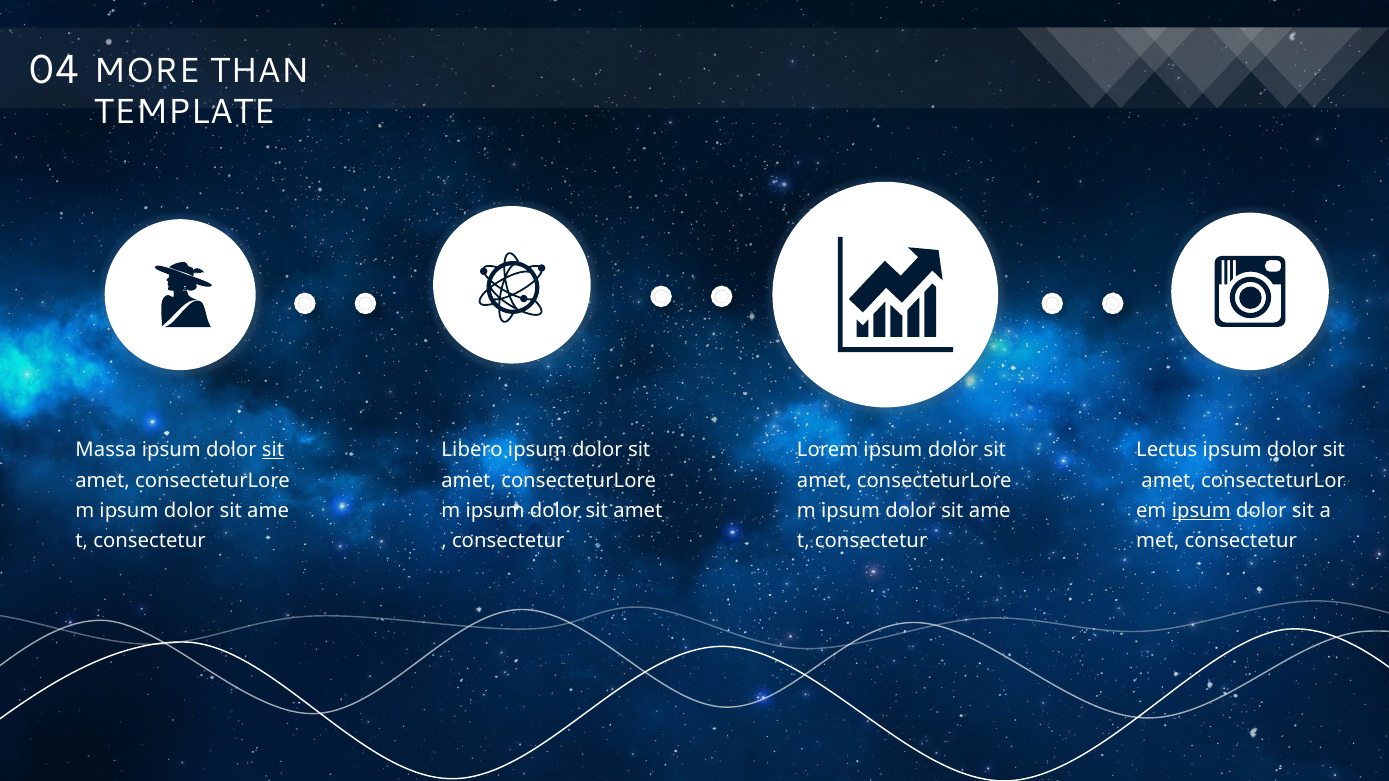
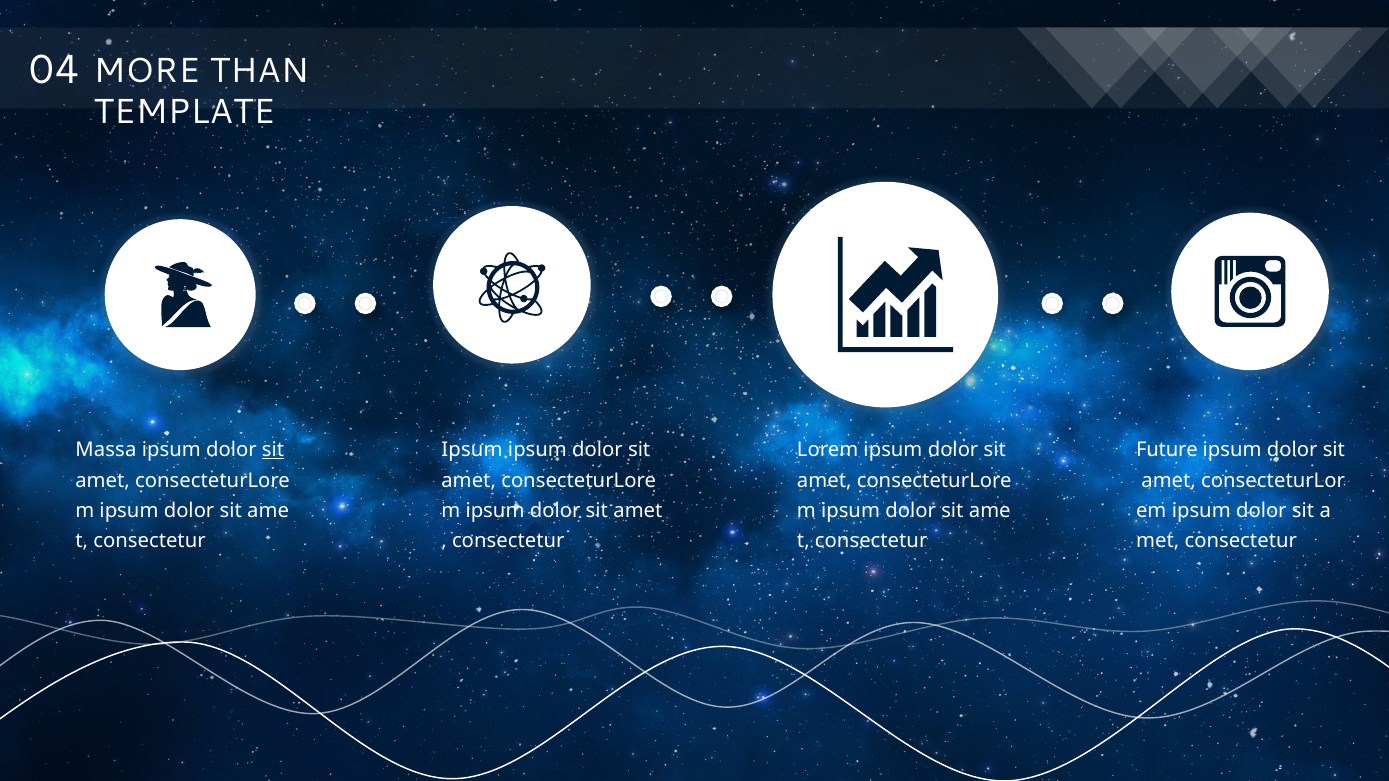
Libero at (472, 450): Libero -> Ipsum
Lectus: Lectus -> Future
ipsum at (1201, 511) underline: present -> none
